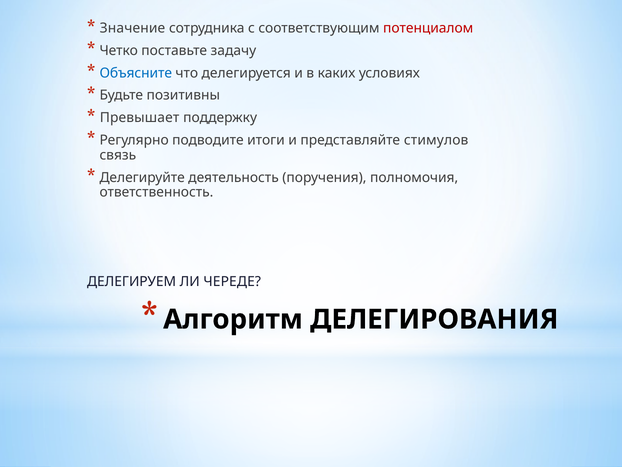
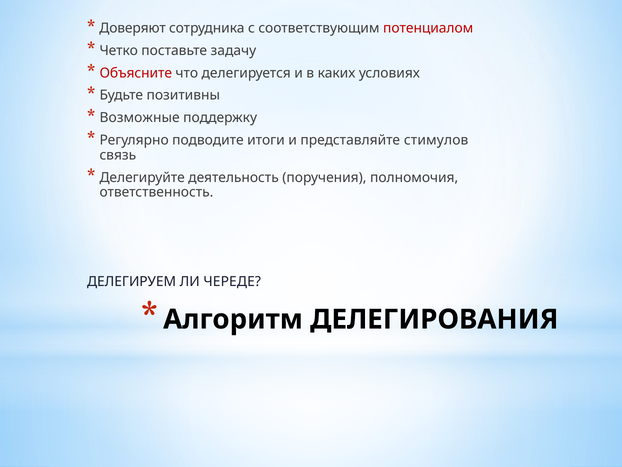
Значение: Значение -> Доверяют
Объясните colour: blue -> red
Превышает: Превышает -> Возможные
